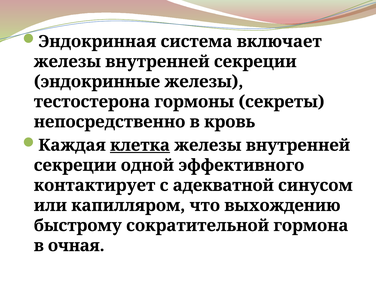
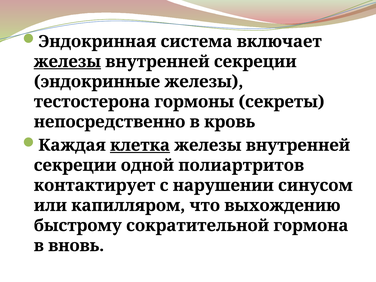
железы at (67, 62) underline: none -> present
эффективного: эффективного -> полиартритов
адекватной: адекватной -> нарушении
очная: очная -> вновь
